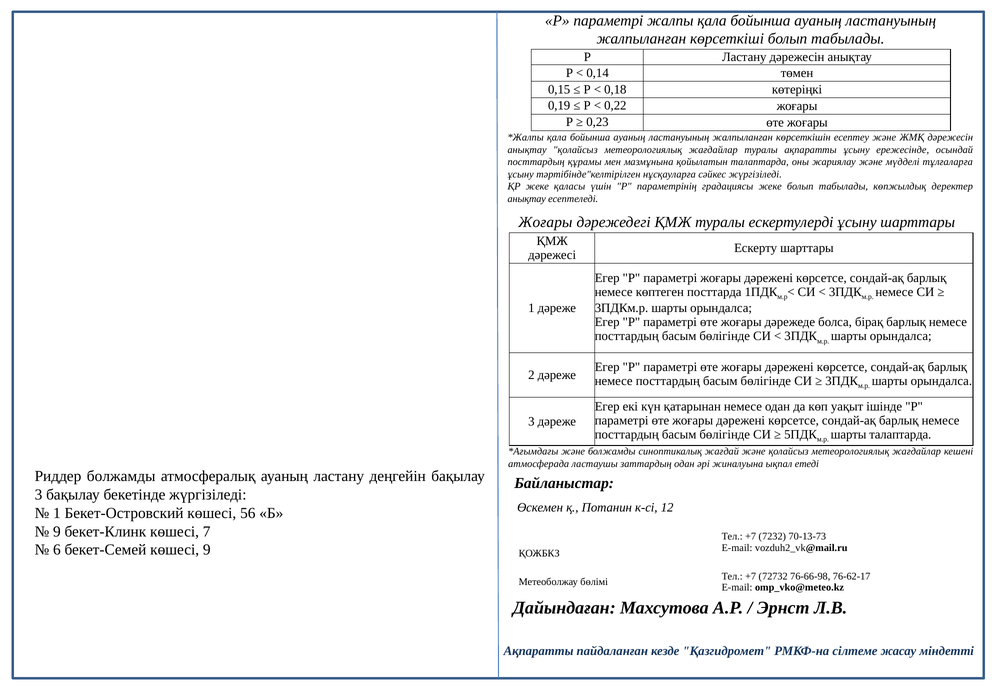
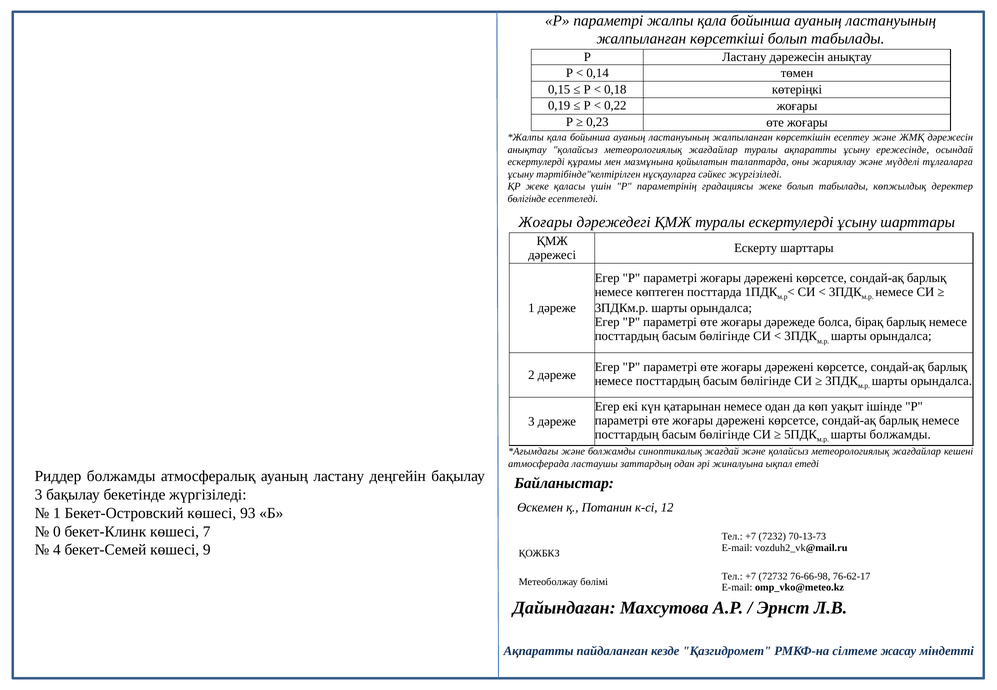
посттардың at (536, 162): посттардың -> ескертулерді
анықтау at (527, 199): анықтау -> бөлігінде
шарты талаптарда: талаптарда -> болжамды
56: 56 -> 93
9 at (57, 532): 9 -> 0
6: 6 -> 4
